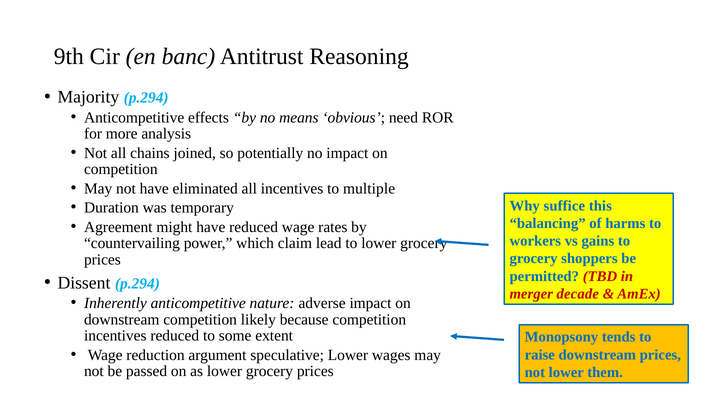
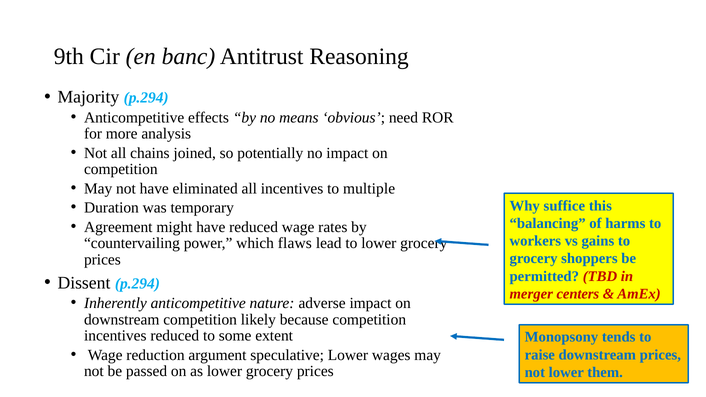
claim: claim -> flaws
decade: decade -> centers
